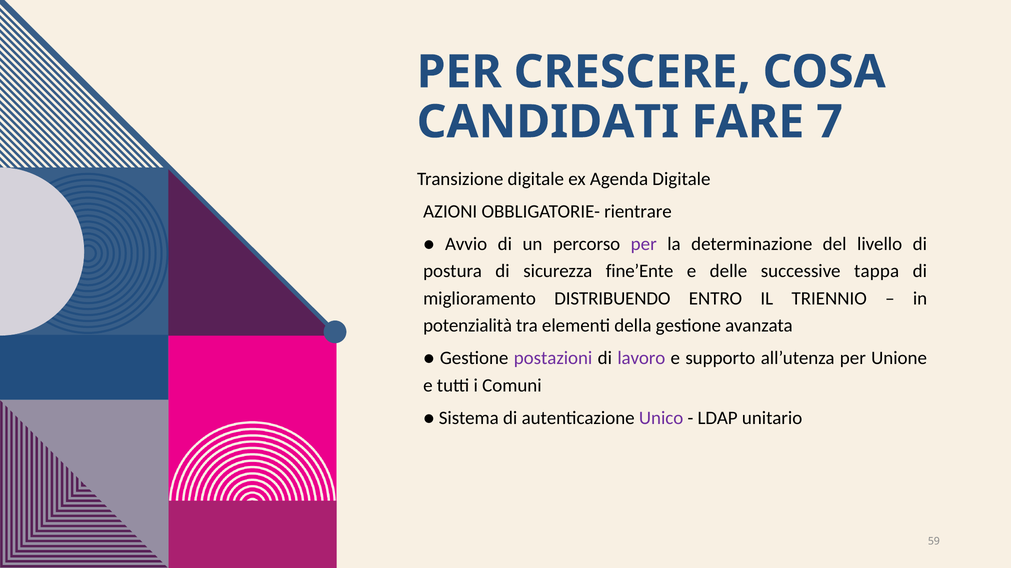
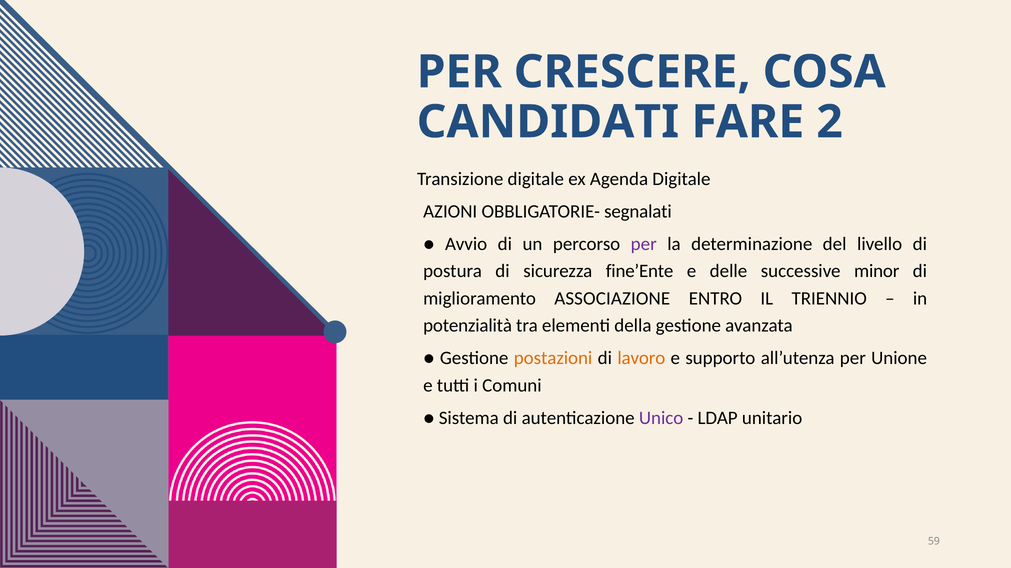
7: 7 -> 2
rientrare: rientrare -> segnalati
tappa: tappa -> minor
DISTRIBUENDO: DISTRIBUENDO -> ASSOCIAZIONE
postazioni colour: purple -> orange
lavoro colour: purple -> orange
